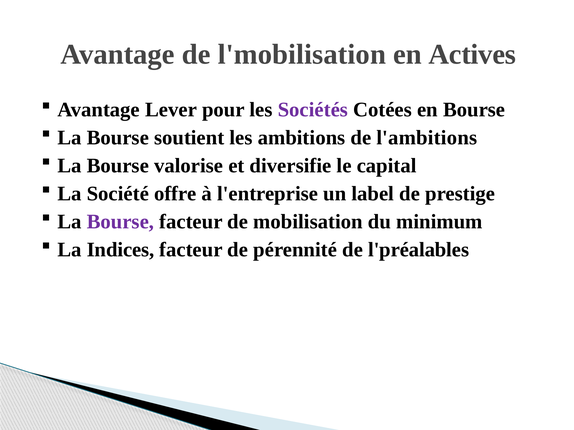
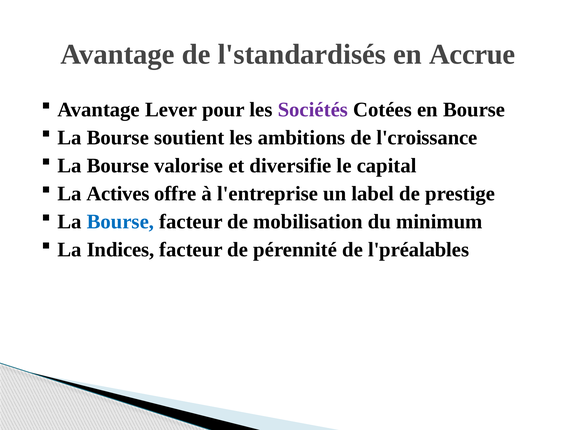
l'mobilisation: l'mobilisation -> l'standardisés
Actives: Actives -> Accrue
l'ambitions: l'ambitions -> l'croissance
Société: Société -> Actives
Bourse at (120, 222) colour: purple -> blue
